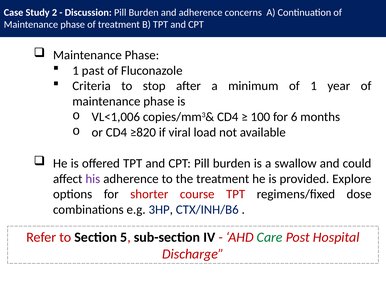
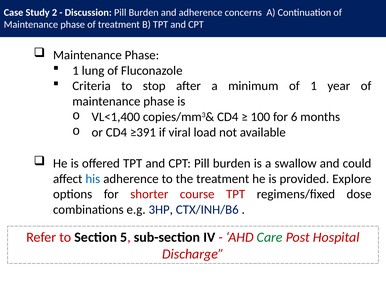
past: past -> lung
VL<1,006: VL<1,006 -> VL<1,400
≥820: ≥820 -> ≥391
his colour: purple -> blue
